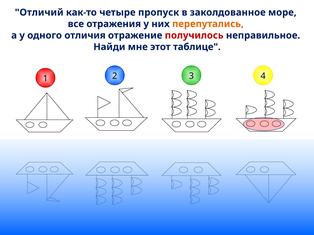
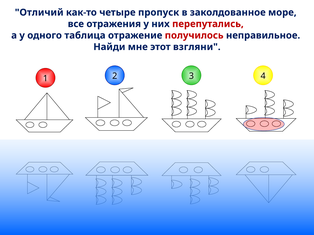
перепутались colour: orange -> red
отличия: отличия -> таблица
таблице: таблице -> взгляни
